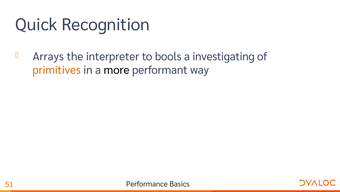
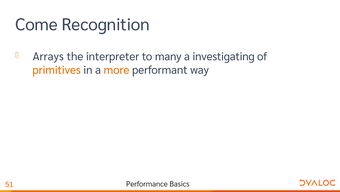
Quick: Quick -> Come
bools: bools -> many
more colour: black -> orange
